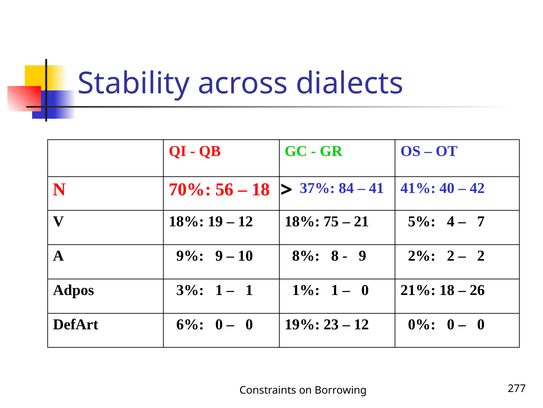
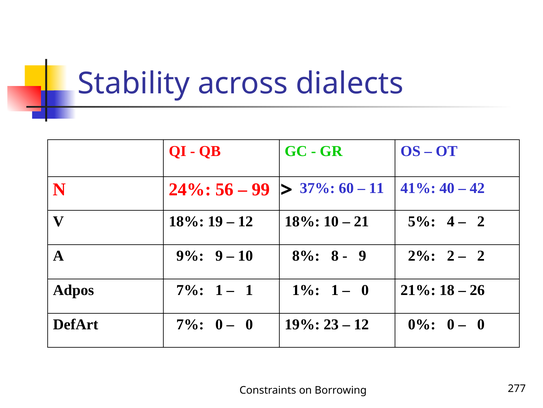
70%: 70% -> 24%
18 at (261, 189): 18 -> 99
84: 84 -> 60
41: 41 -> 11
18% 75: 75 -> 10
7 at (481, 221): 7 -> 2
Adpos 3%: 3% -> 7%
DefArt 6%: 6% -> 7%
